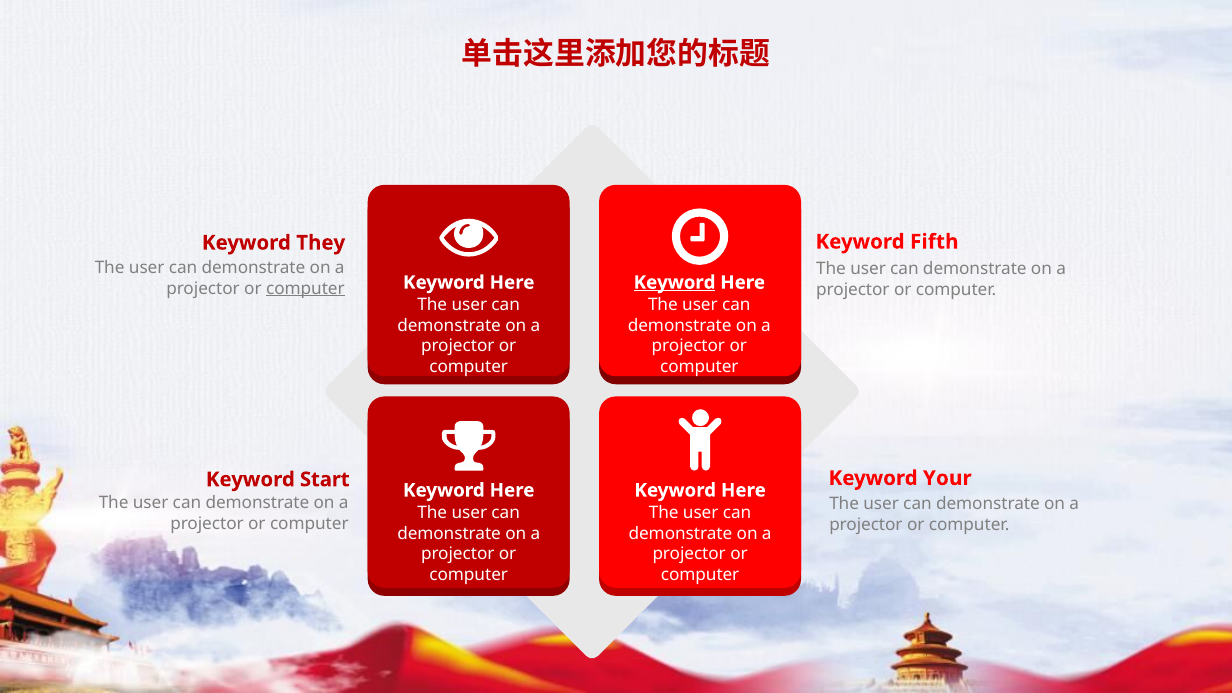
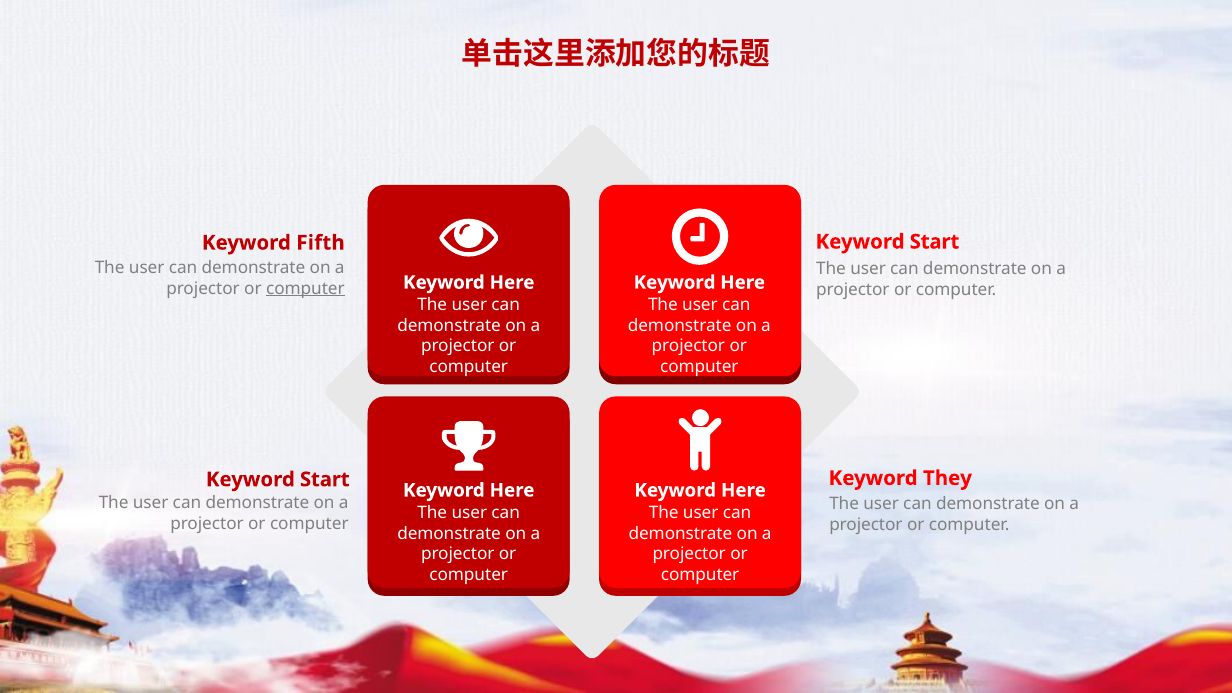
Fifth at (934, 242): Fifth -> Start
They: They -> Fifth
Keyword at (675, 282) underline: present -> none
Your: Your -> They
